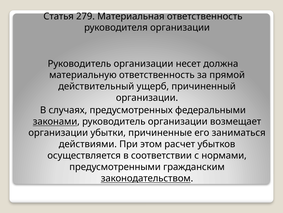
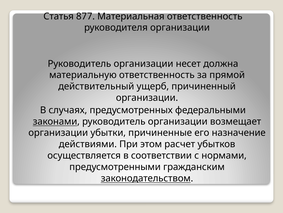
279: 279 -> 877
заниматься: заниматься -> назначение
